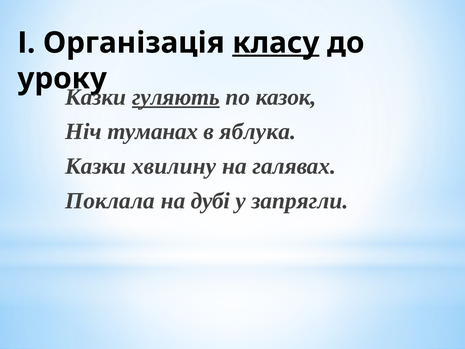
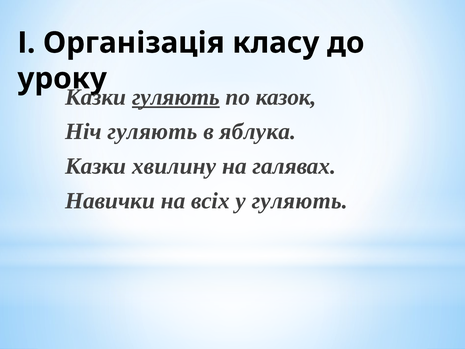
класу underline: present -> none
Ніч туманах: туманах -> гуляють
Поклала: Поклала -> Навички
дубі: дубі -> всіх
у запрягли: запрягли -> гуляють
